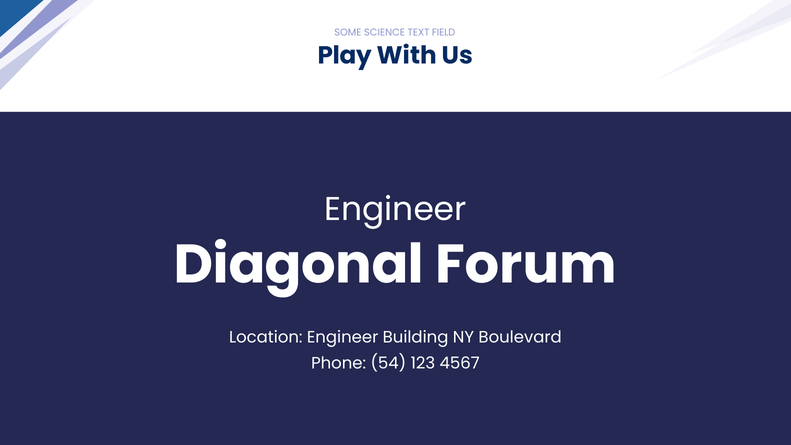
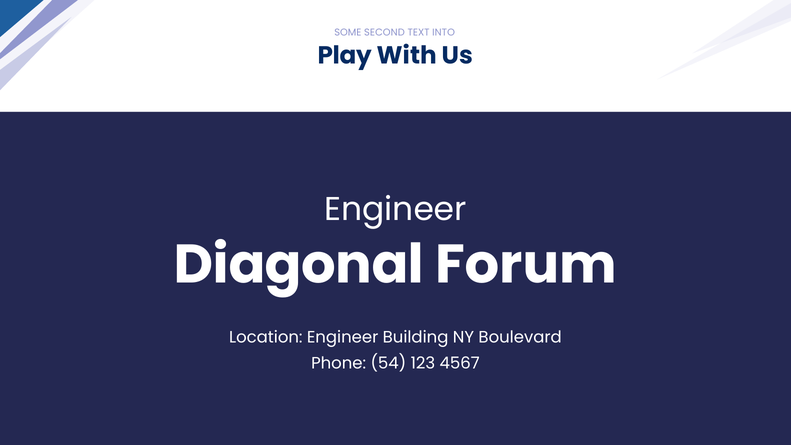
SCIENCE: SCIENCE -> SECOND
FIELD: FIELD -> INTO
